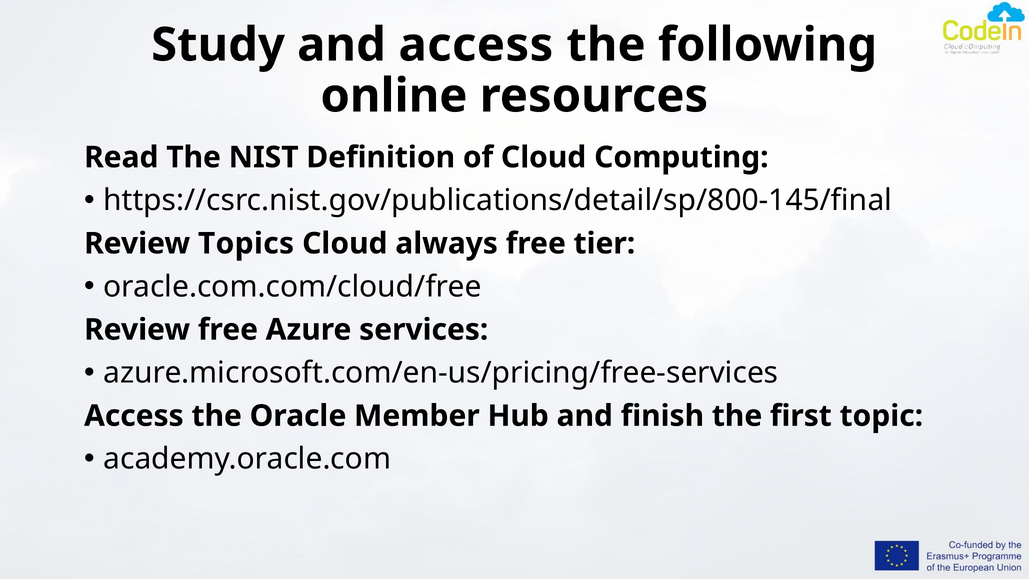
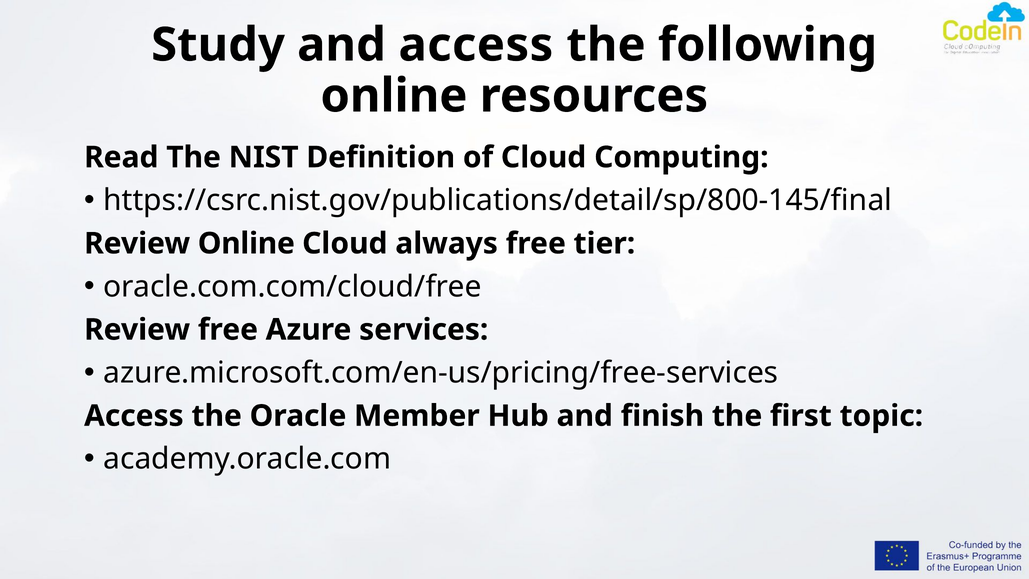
Review Topics: Topics -> Online
